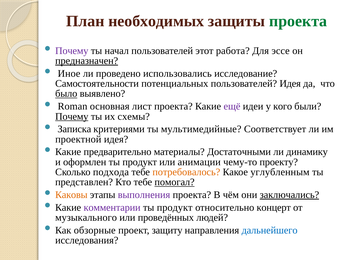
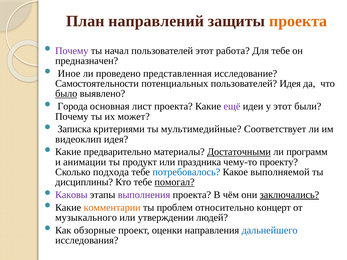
необходимых: необходимых -> направлений
проекта at (298, 21) colour: green -> orange
Для эссе: эссе -> тебе
предназначен underline: present -> none
использовались: использовались -> представленная
Roman: Roman -> Города
у кого: кого -> этот
Почему at (72, 117) underline: present -> none
схемы: схемы -> может
проектной: проектной -> видеоклип
Достаточными underline: none -> present
динамику: динамику -> программ
оформлен: оформлен -> анимации
анимации: анимации -> праздника
потребовалось colour: orange -> blue
углубленным: углубленным -> выполняемой
представлен: представлен -> дисциплины
Каковы colour: orange -> purple
комментарии colour: purple -> orange
продукт at (175, 208): продукт -> проблем
проведённых: проведённых -> утверждении
защиту: защиту -> оценки
